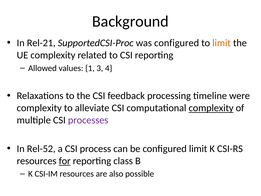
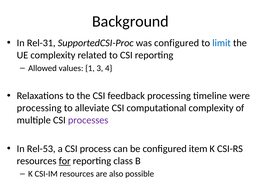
Rel-21: Rel-21 -> Rel-31
limit at (222, 43) colour: orange -> blue
complexity at (39, 108): complexity -> processing
complexity at (211, 108) underline: present -> none
Rel-52: Rel-52 -> Rel-53
configured limit: limit -> item
